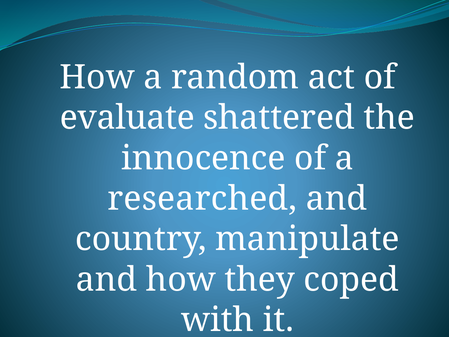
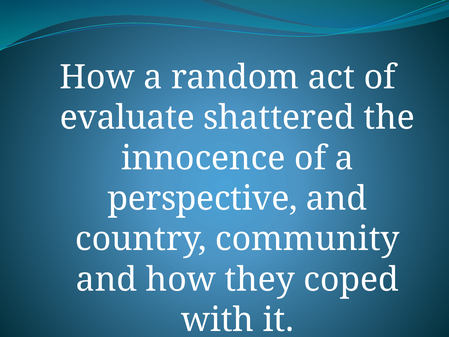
researched: researched -> perspective
manipulate: manipulate -> community
